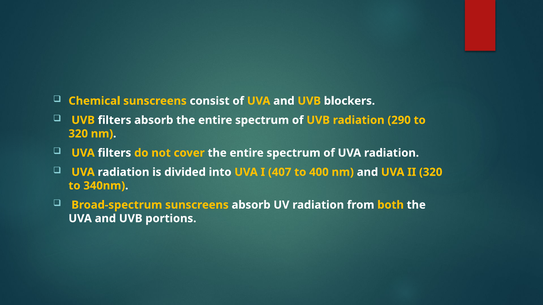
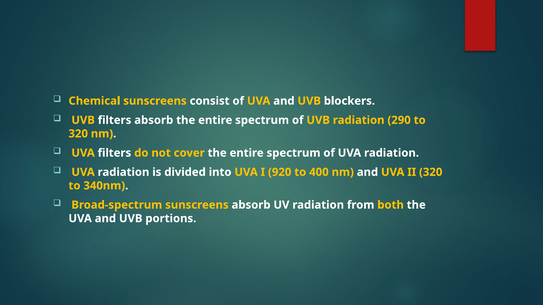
407: 407 -> 920
